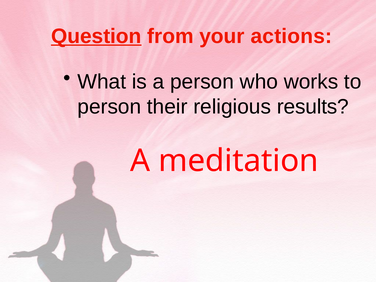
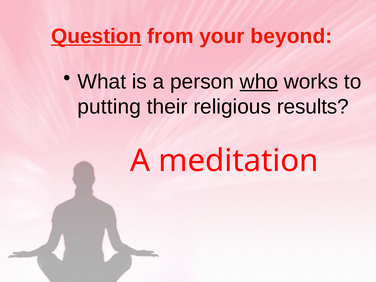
actions: actions -> beyond
who underline: none -> present
person at (109, 107): person -> putting
